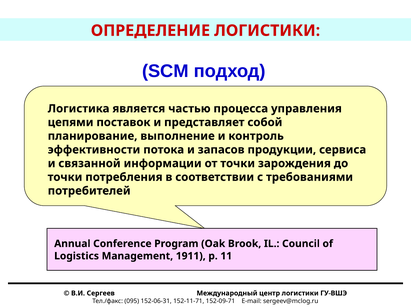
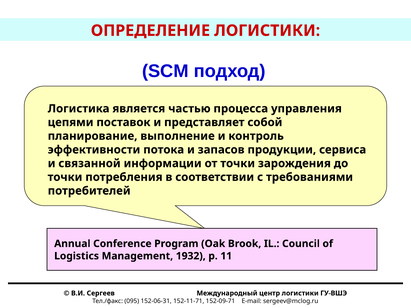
1911: 1911 -> 1932
